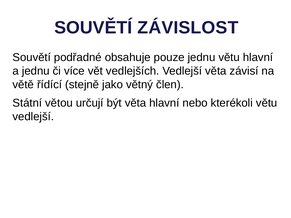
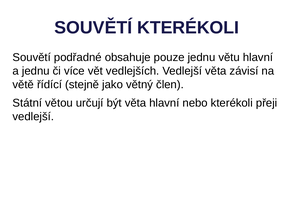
SOUVĚTÍ ZÁVISLOST: ZÁVISLOST -> KTERÉKOLI
kterékoli větu: větu -> přeji
